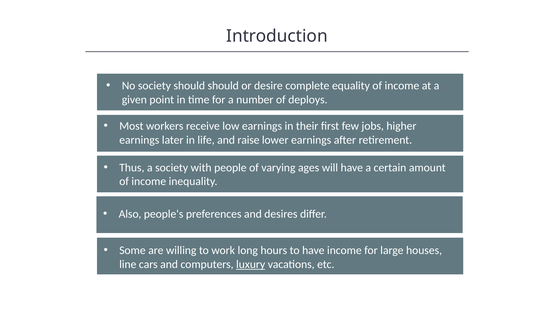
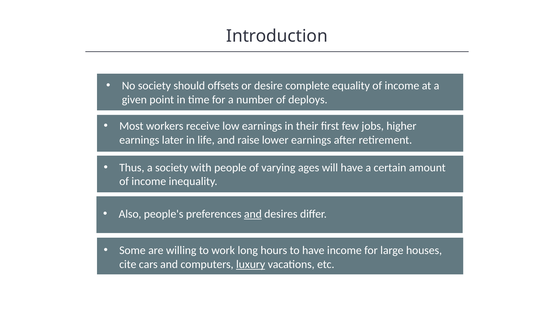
should should: should -> offsets
and at (253, 214) underline: none -> present
line: line -> cite
